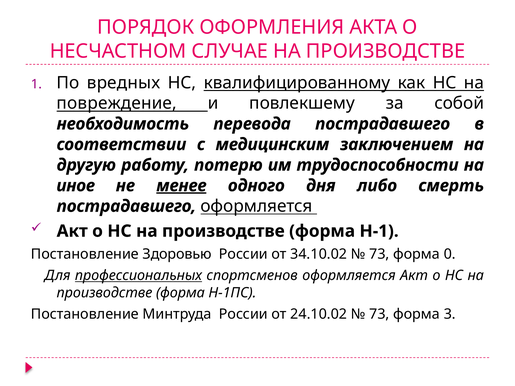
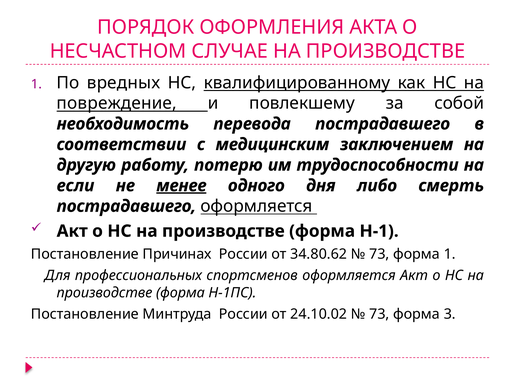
иное: иное -> если
Здоровью: Здоровью -> Причинах
34.10.02: 34.10.02 -> 34.80.62
форма 0: 0 -> 1
профессиональных underline: present -> none
